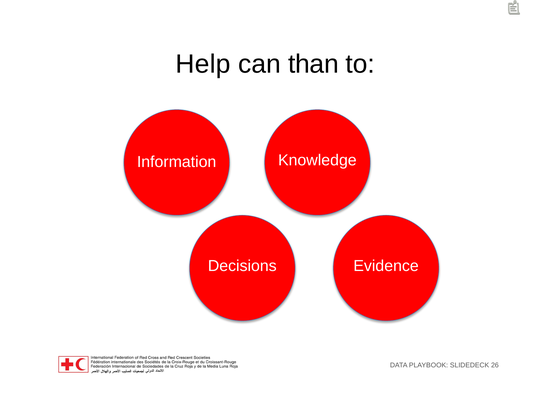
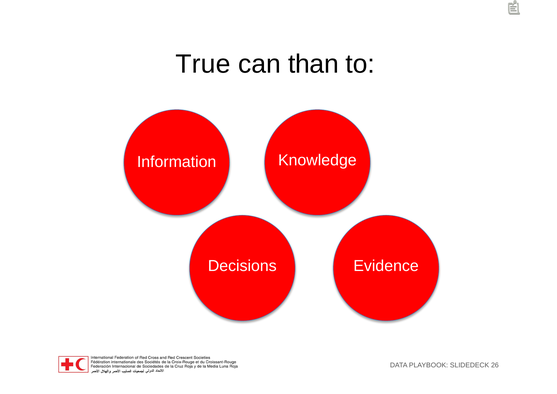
Help: Help -> True
